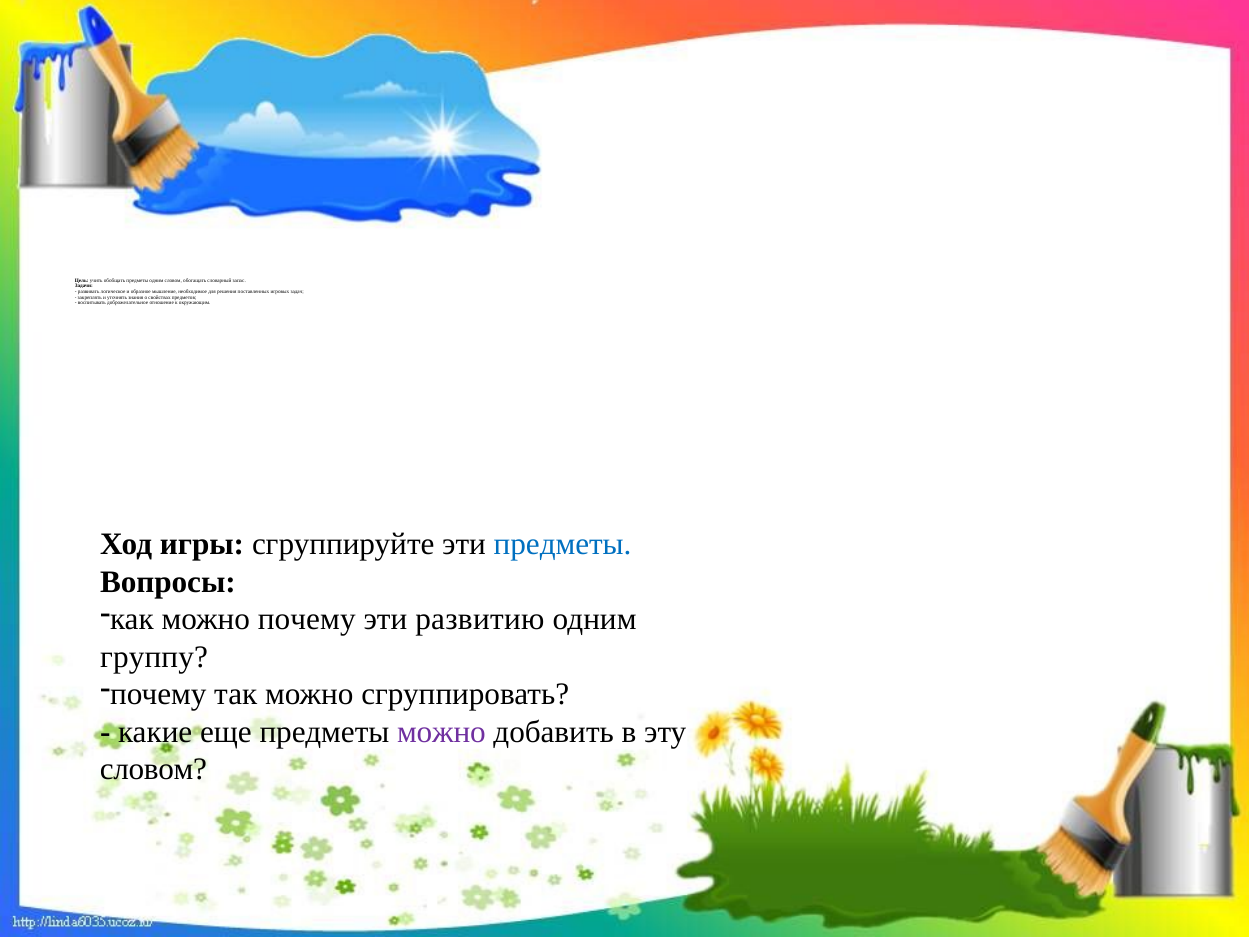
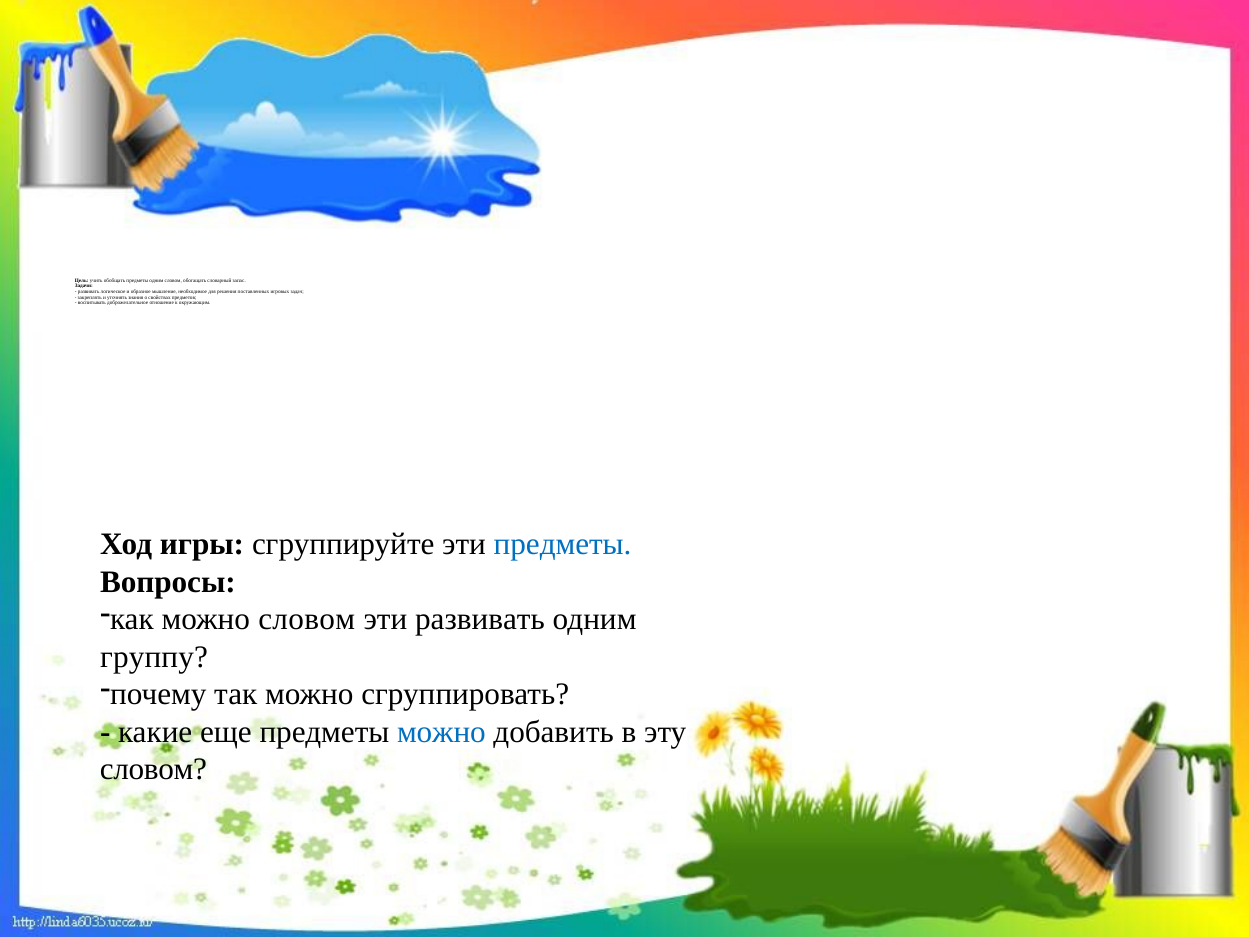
можно почему: почему -> словом
эти развитию: развитию -> развивать
можно at (441, 732) colour: purple -> blue
